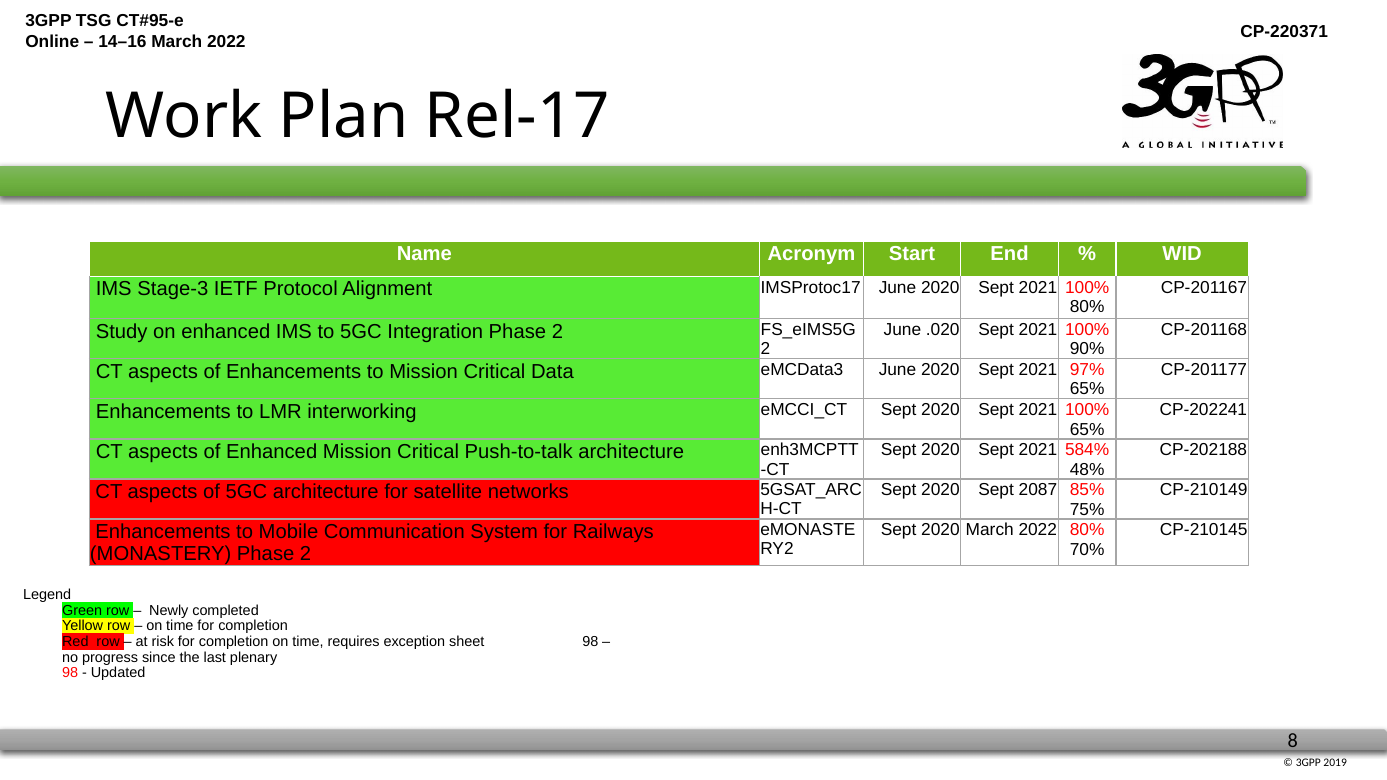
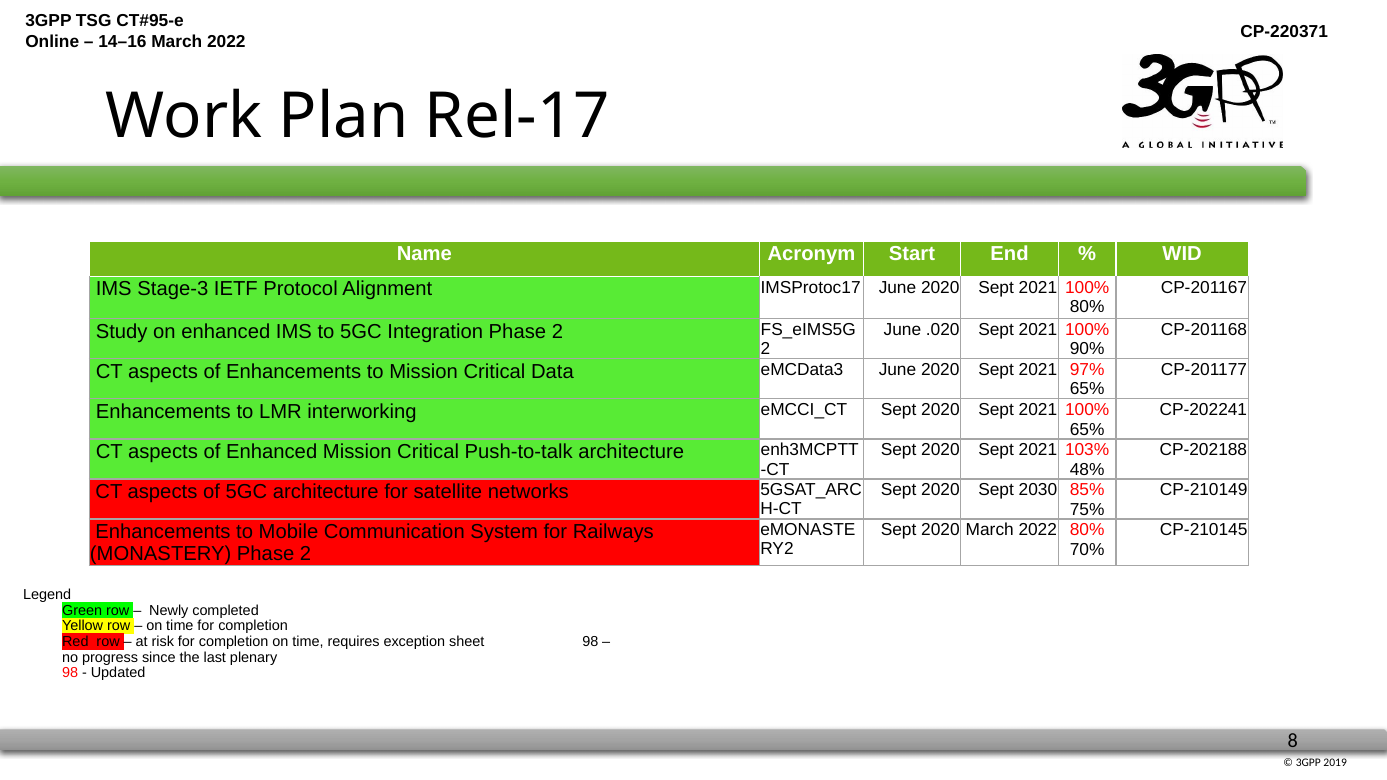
584%: 584% -> 103%
2087: 2087 -> 2030
